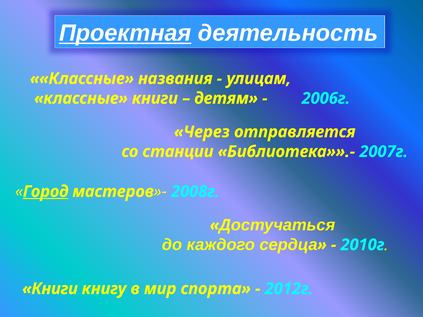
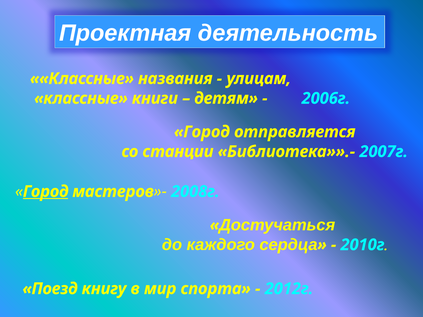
Проектная underline: present -> none
Через at (202, 132): Через -> Город
Книги at (50, 289): Книги -> Поезд
